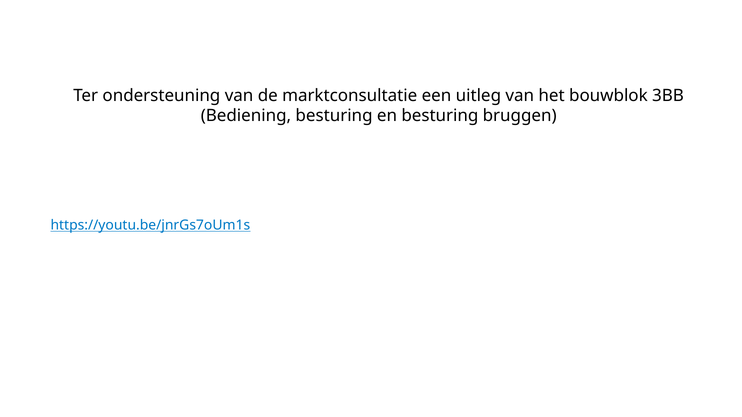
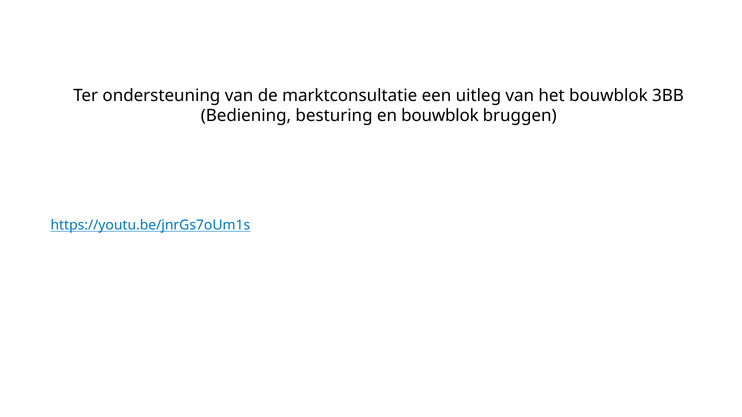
en besturing: besturing -> bouwblok
